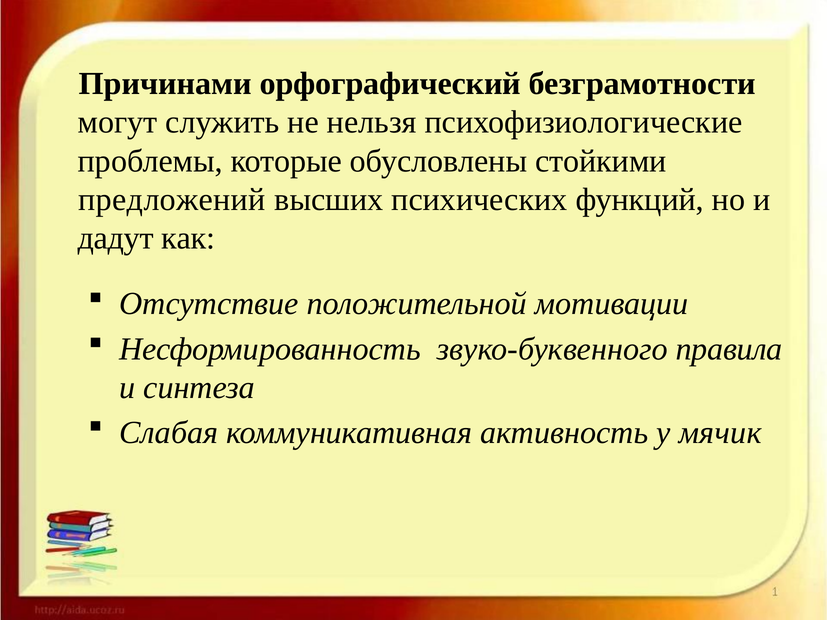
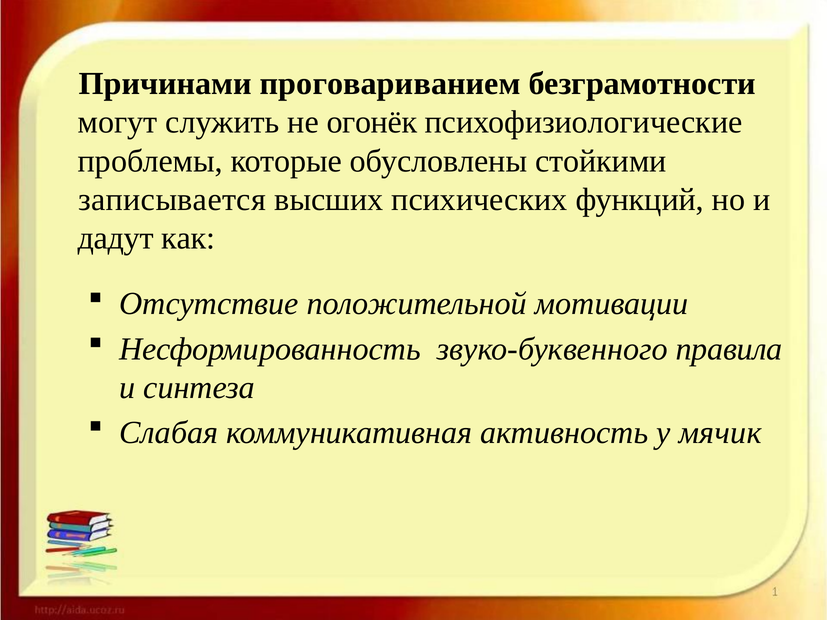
орфографический: орфографический -> проговариванием
нельзя: нельзя -> огонёк
предложений: предложений -> записывается
